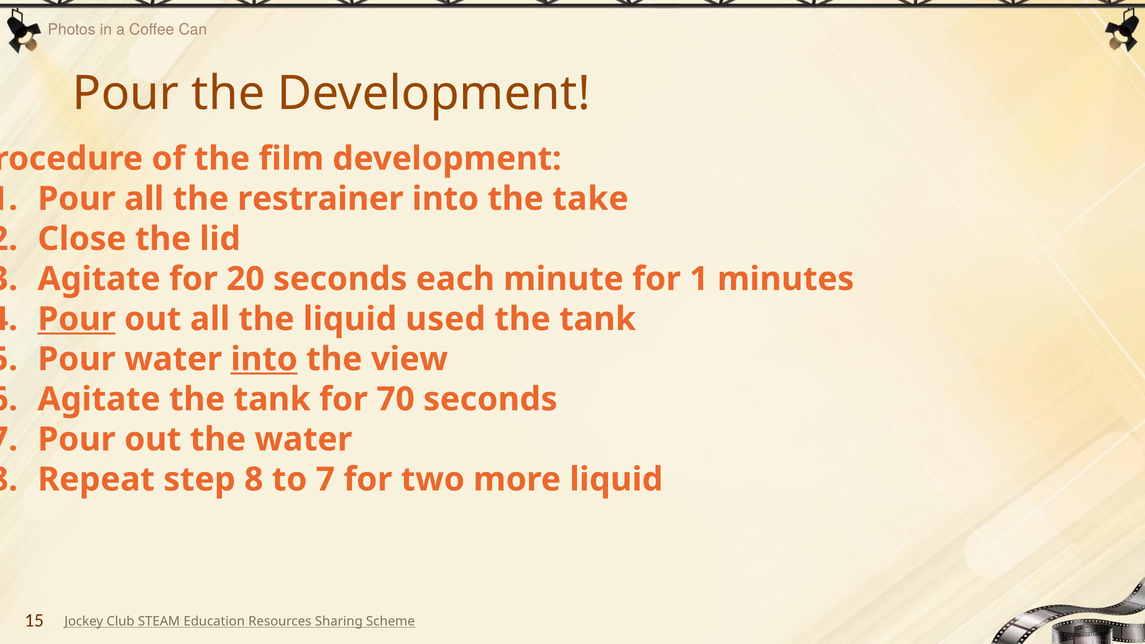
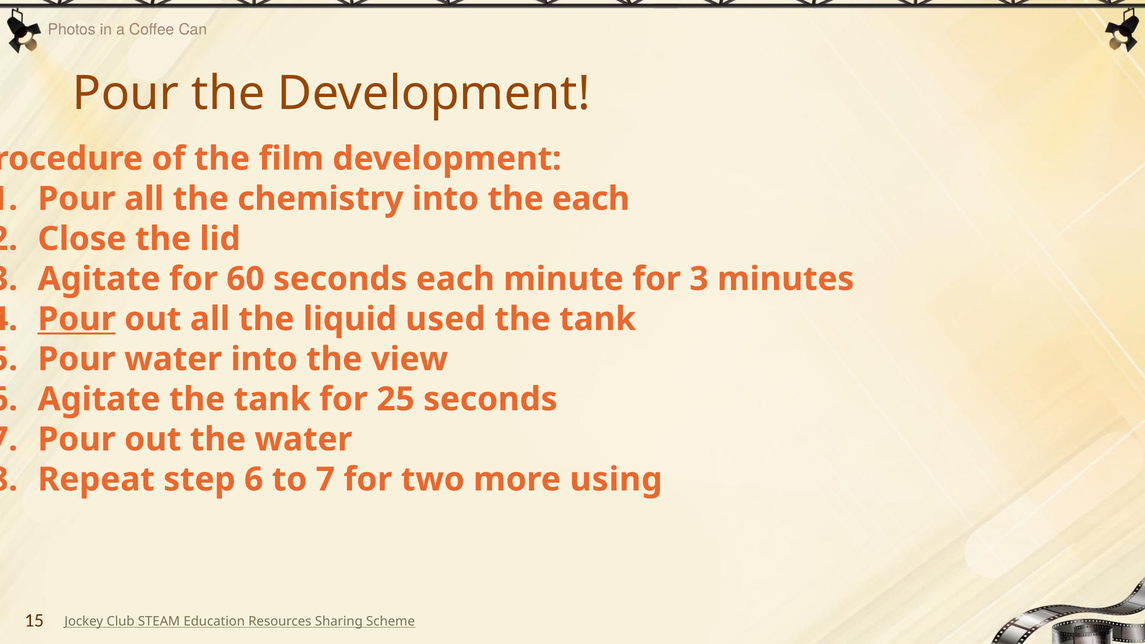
restrainer: restrainer -> chemistry
the take: take -> each
20: 20 -> 60
for 1: 1 -> 3
into at (264, 359) underline: present -> none
70: 70 -> 25
step 8: 8 -> 6
more liquid: liquid -> using
